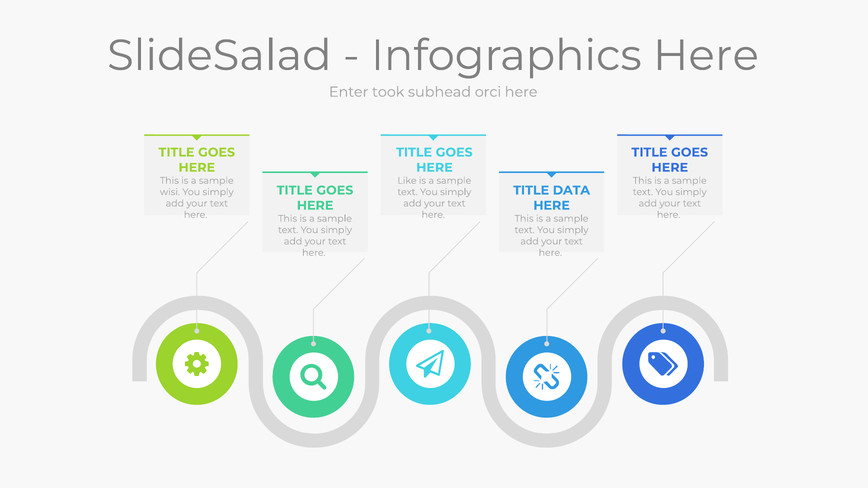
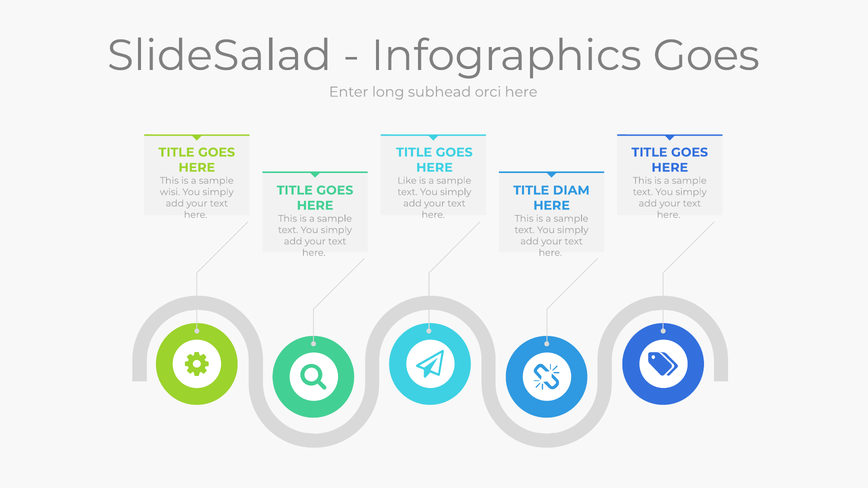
Infographics Here: Here -> Goes
took: took -> long
DATA: DATA -> DIAM
